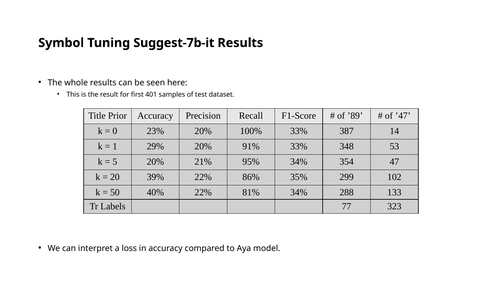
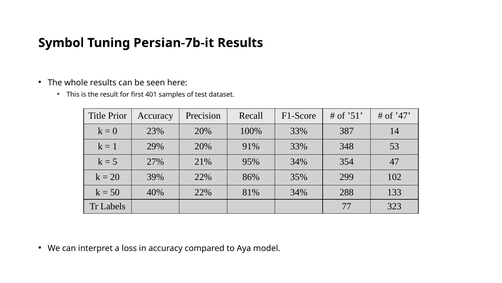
Suggest-7b-it: Suggest-7b-it -> Persian-7b-it
’89: ’89 -> ’51
5 20%: 20% -> 27%
